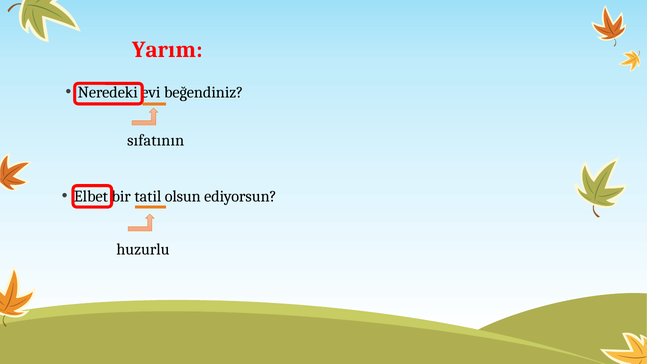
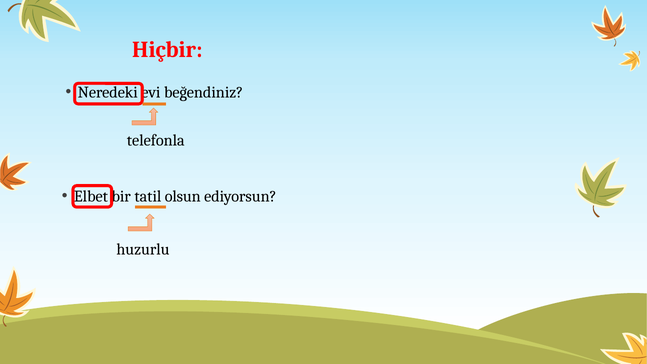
Yarım: Yarım -> Hiçbir
sıfatının: sıfatının -> telefonla
